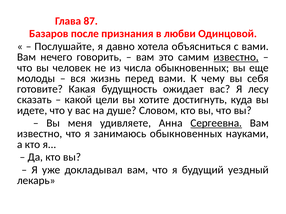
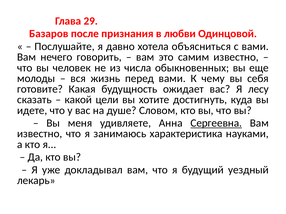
87: 87 -> 29
известно at (236, 57) underline: present -> none
занимаюсь обыкновенных: обыкновенных -> характеристика
